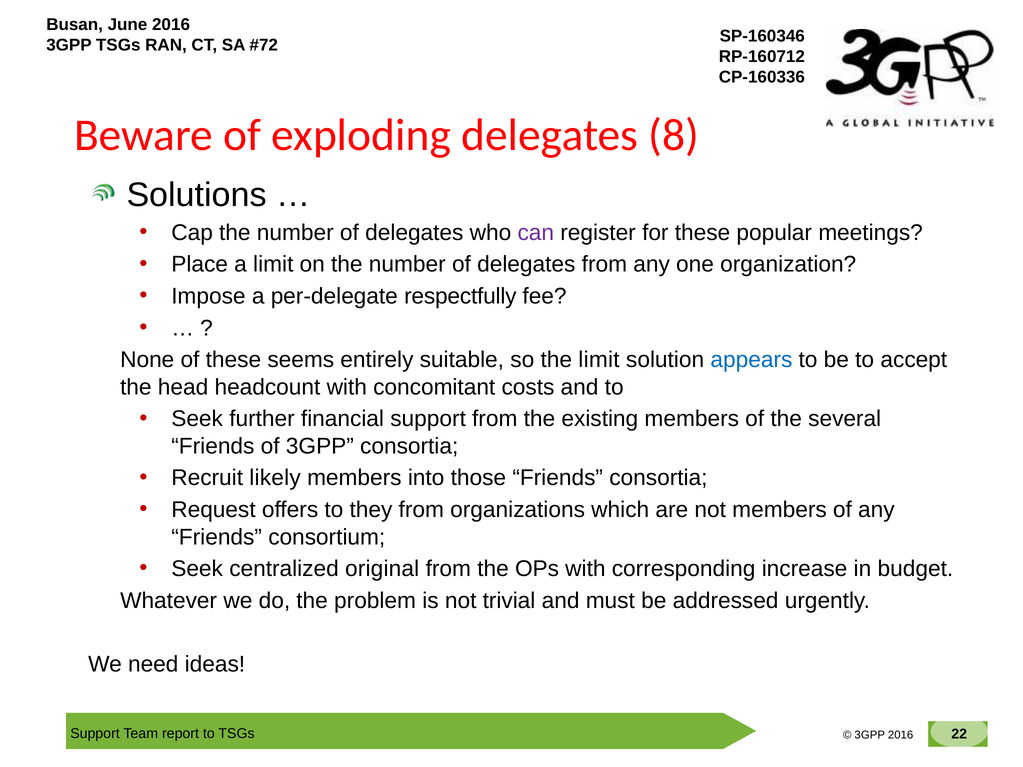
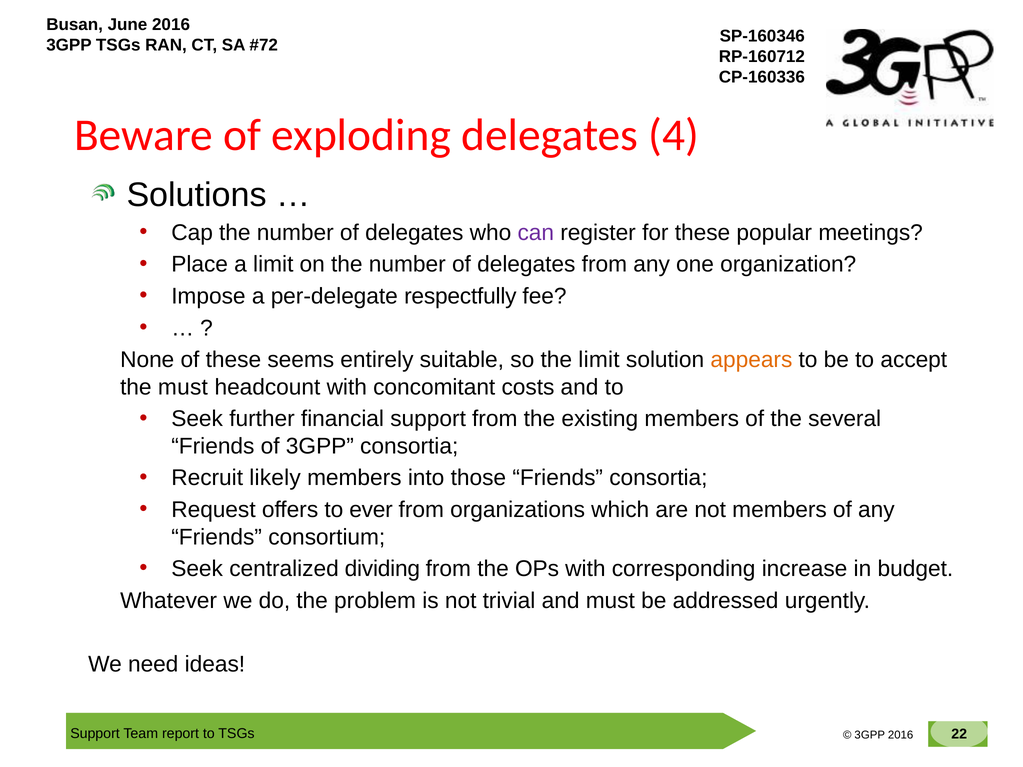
8: 8 -> 4
appears colour: blue -> orange
the head: head -> must
they: they -> ever
original: original -> dividing
